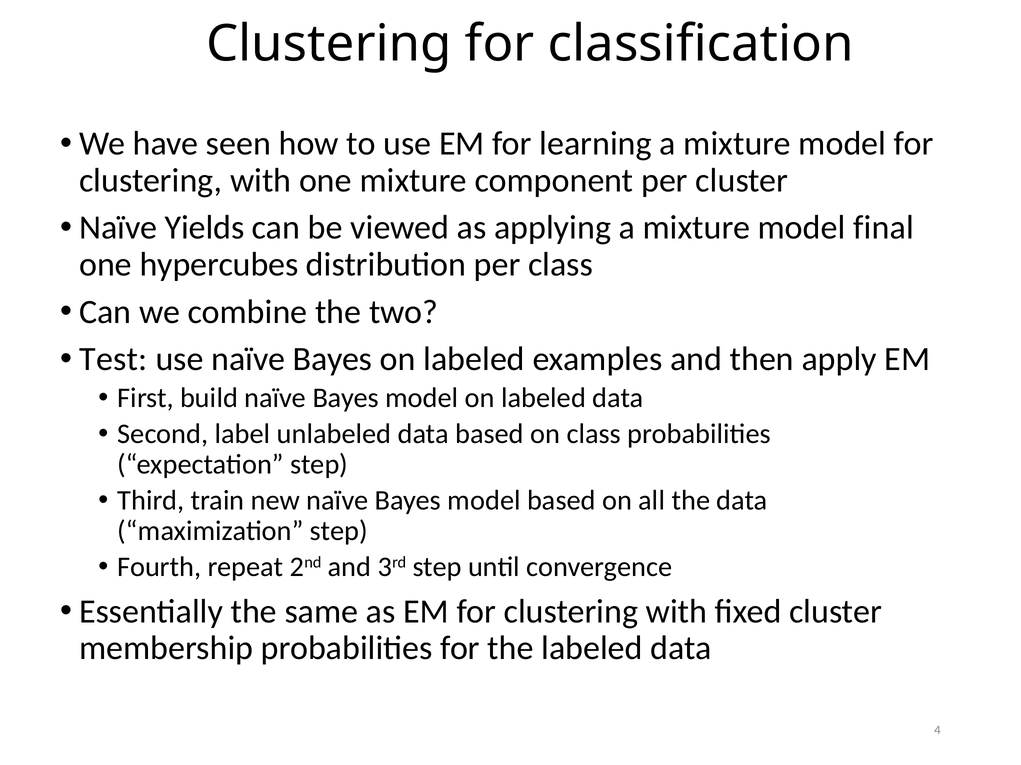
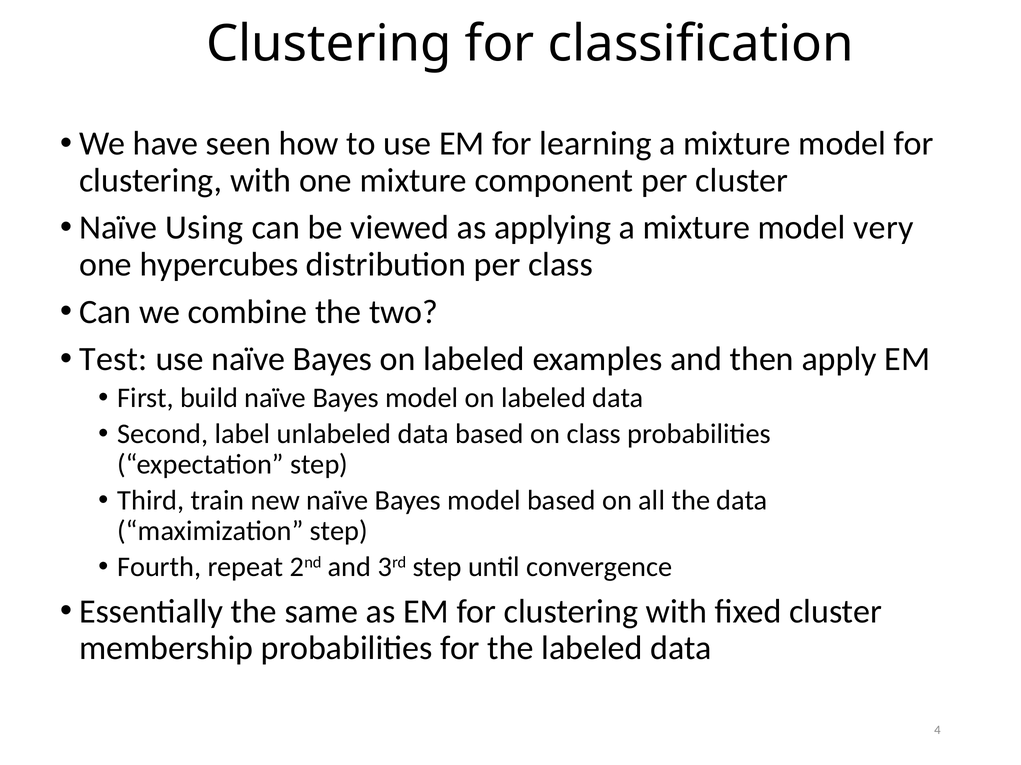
Yields: Yields -> Using
final: final -> very
